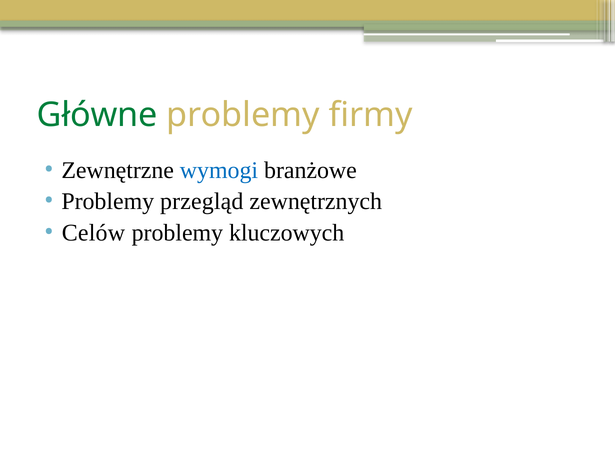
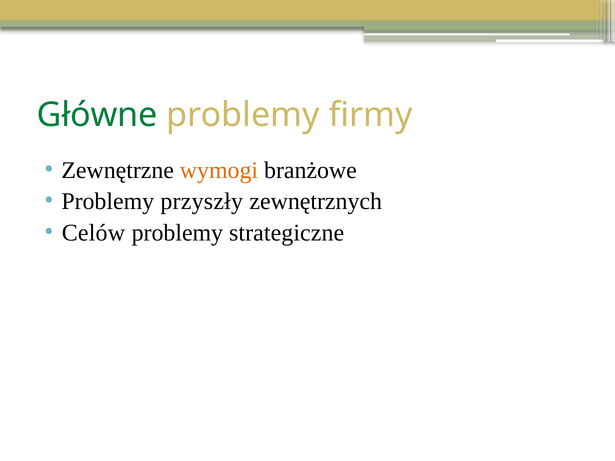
wymogi colour: blue -> orange
przegląd: przegląd -> przyszły
kluczowych: kluczowych -> strategiczne
